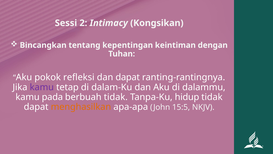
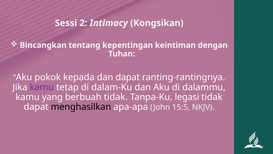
refleksi: refleksi -> kepada
pada: pada -> yang
hidup: hidup -> legasi
menghasilkan colour: orange -> black
